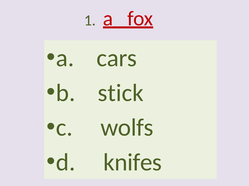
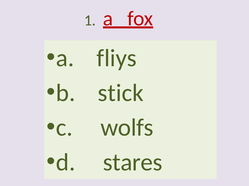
cars: cars -> fliys
knifes: knifes -> stares
